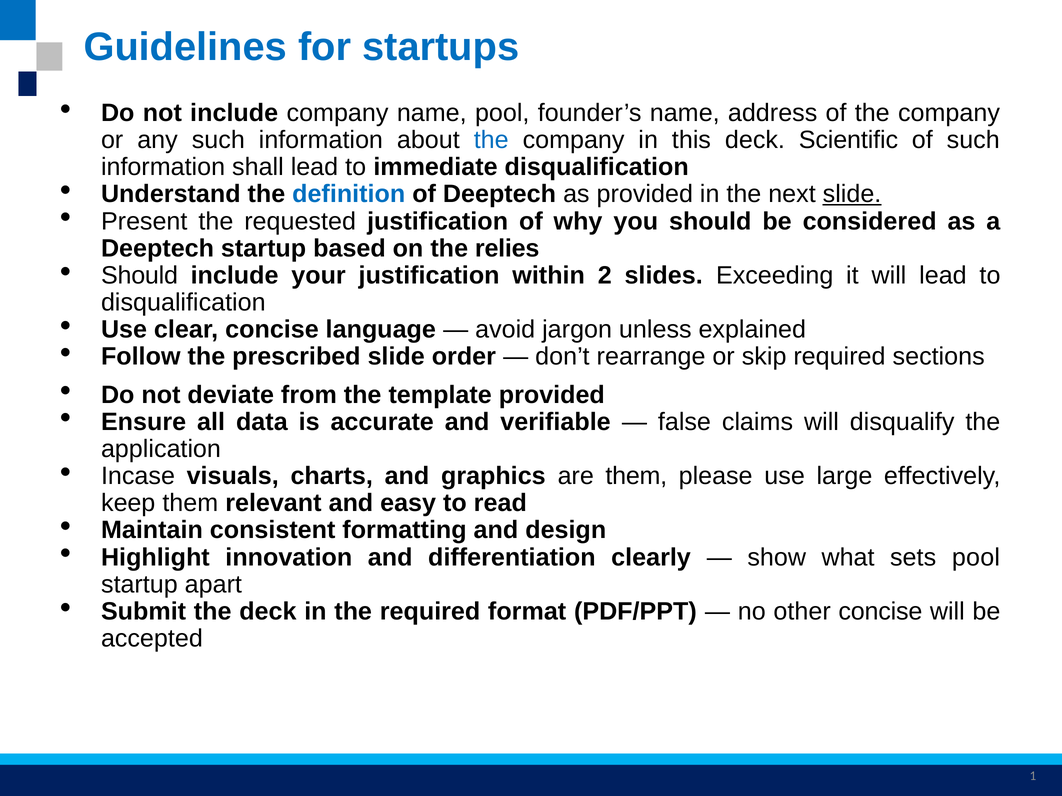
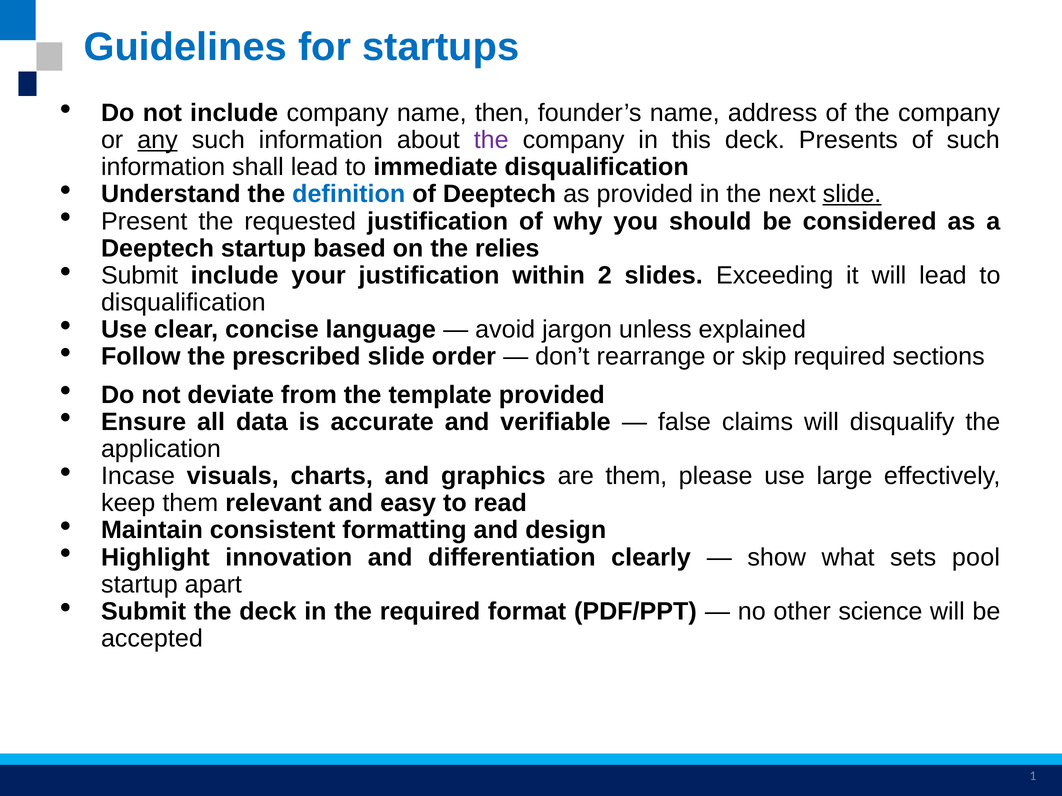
name pool: pool -> then
any underline: none -> present
the at (491, 140) colour: blue -> purple
Scientific: Scientific -> Presents
Should at (140, 276): Should -> Submit
other concise: concise -> science
